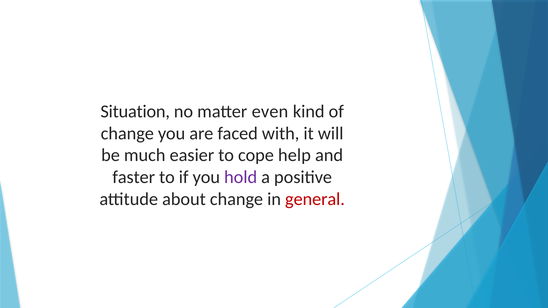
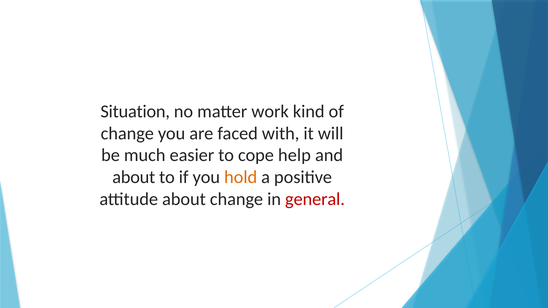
even: even -> work
faster at (134, 177): faster -> about
hold colour: purple -> orange
